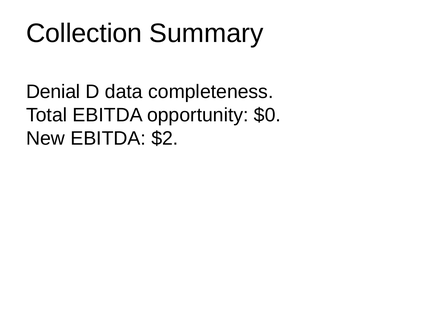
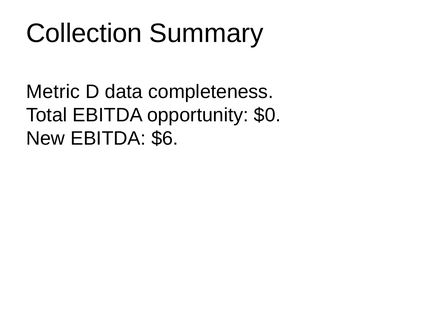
Denial: Denial -> Metric
$2: $2 -> $6
